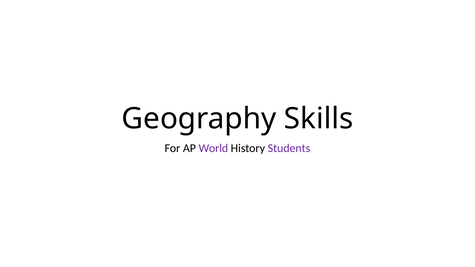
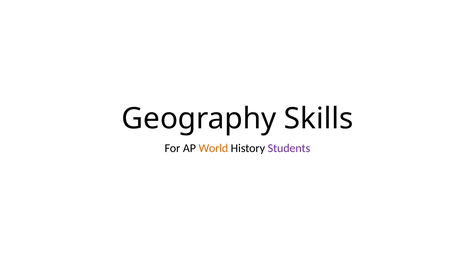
World colour: purple -> orange
